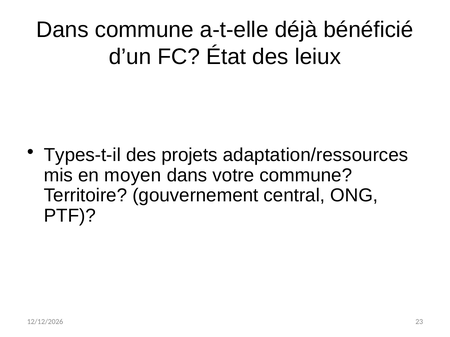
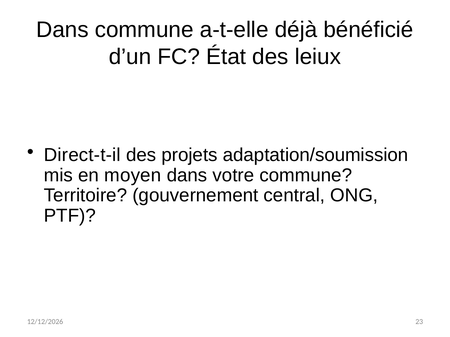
Types-t-il: Types-t-il -> Direct-t-il
adaptation/ressources: adaptation/ressources -> adaptation/soumission
